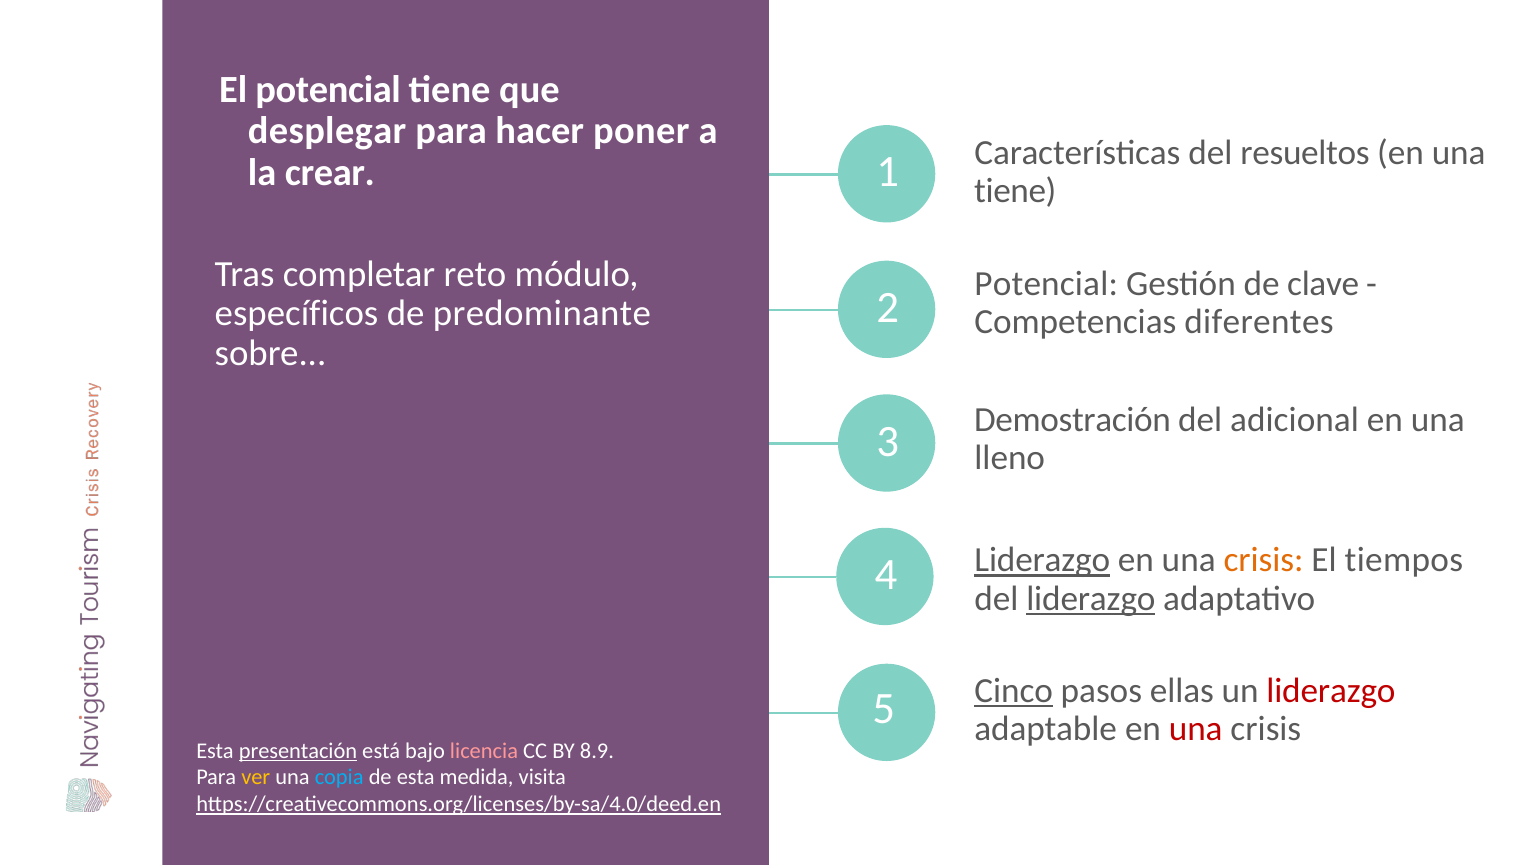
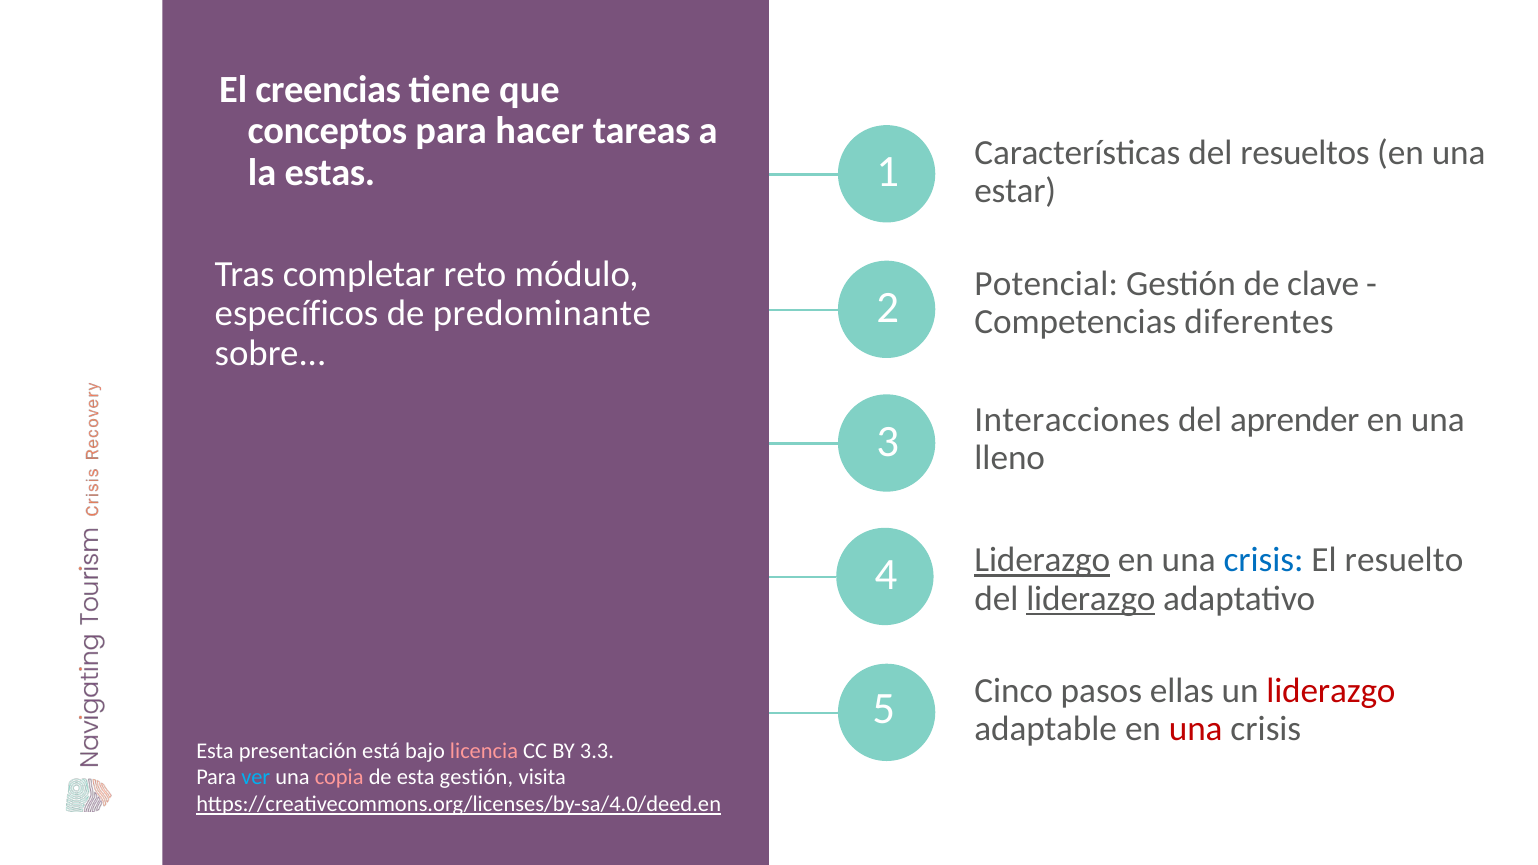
El potencial: potencial -> creencias
desplegar: desplegar -> conceptos
poner: poner -> tareas
crear: crear -> estas
tiene at (1015, 191): tiene -> estar
Demostración: Demostración -> Interacciones
adicional: adicional -> aprender
crisis at (1264, 560) colour: orange -> blue
tiempos: tiempos -> resuelto
Cinco underline: present -> none
presentación underline: present -> none
8.9: 8.9 -> 3.3
ver colour: yellow -> light blue
copia colour: light blue -> pink
esta medida: medida -> gestión
